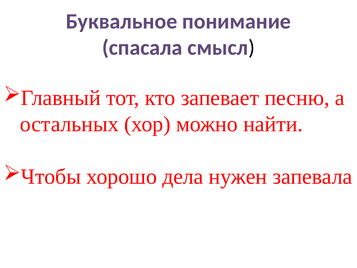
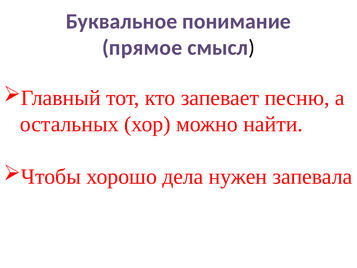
спасала: спасала -> прямое
